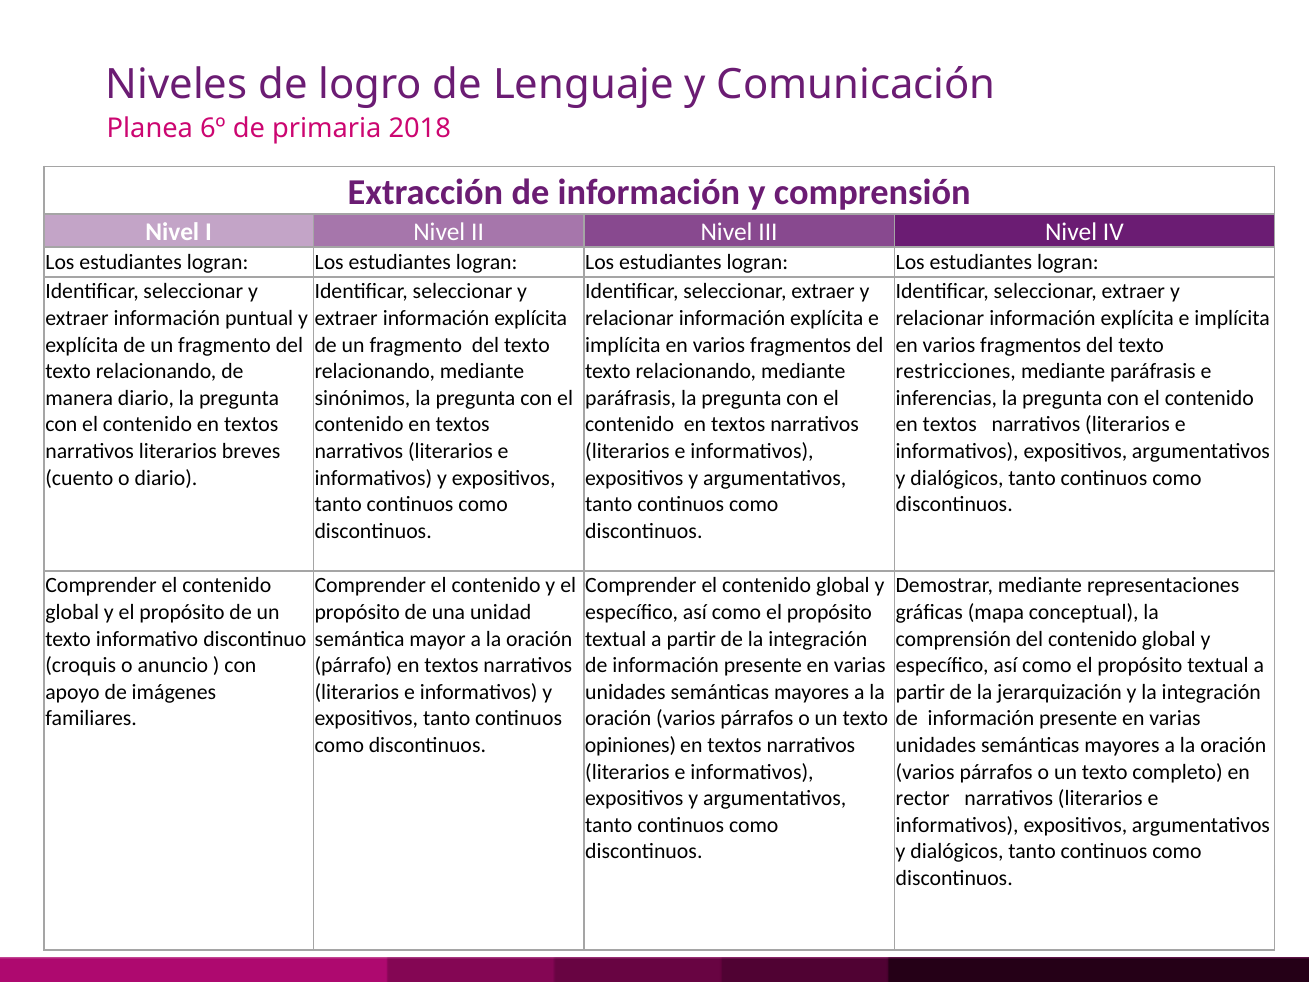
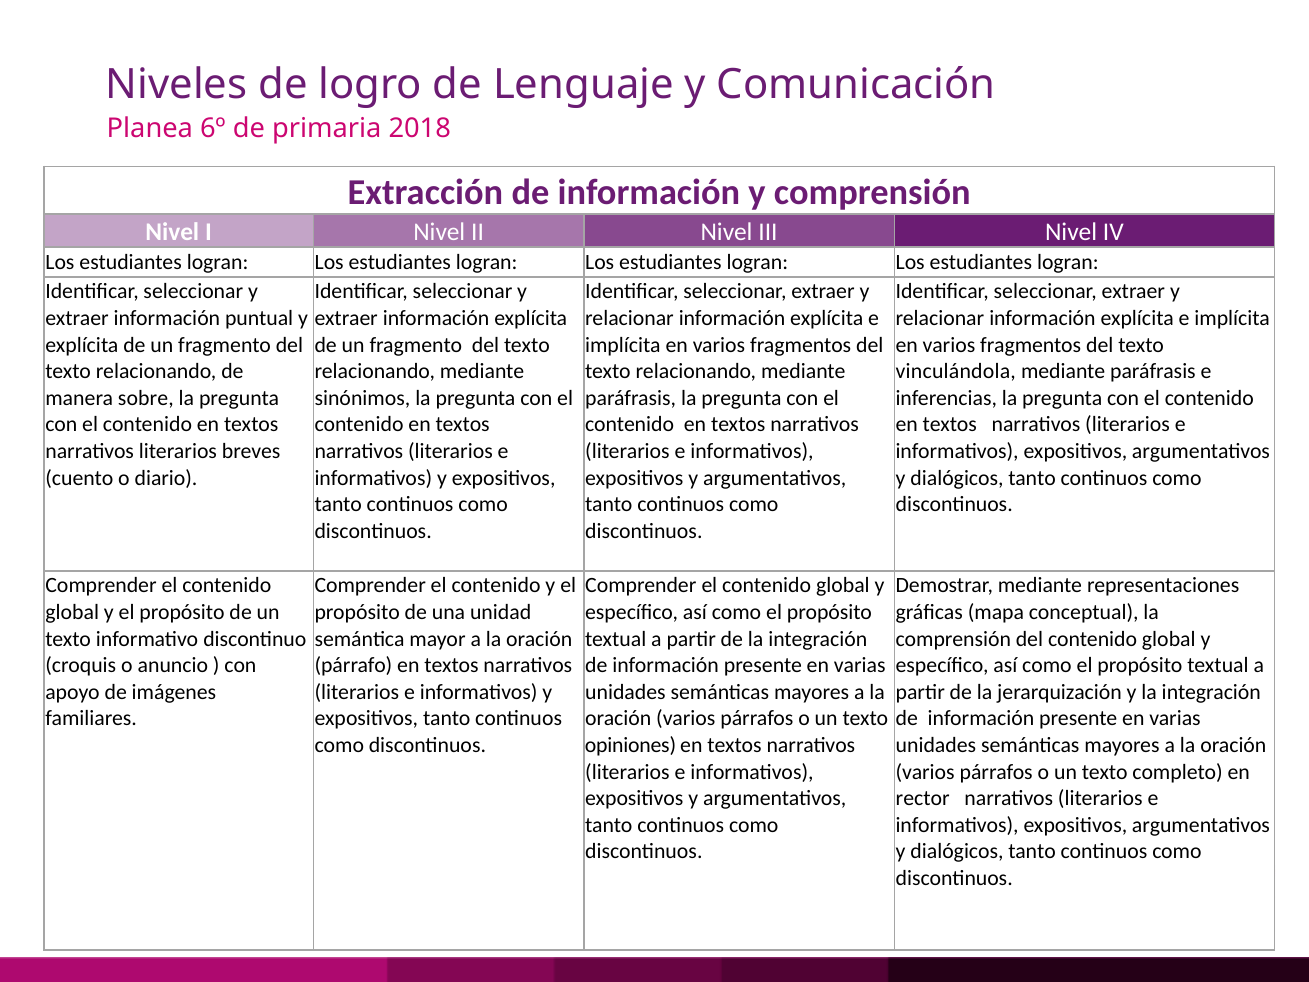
restricciones: restricciones -> vinculándola
manera diario: diario -> sobre
